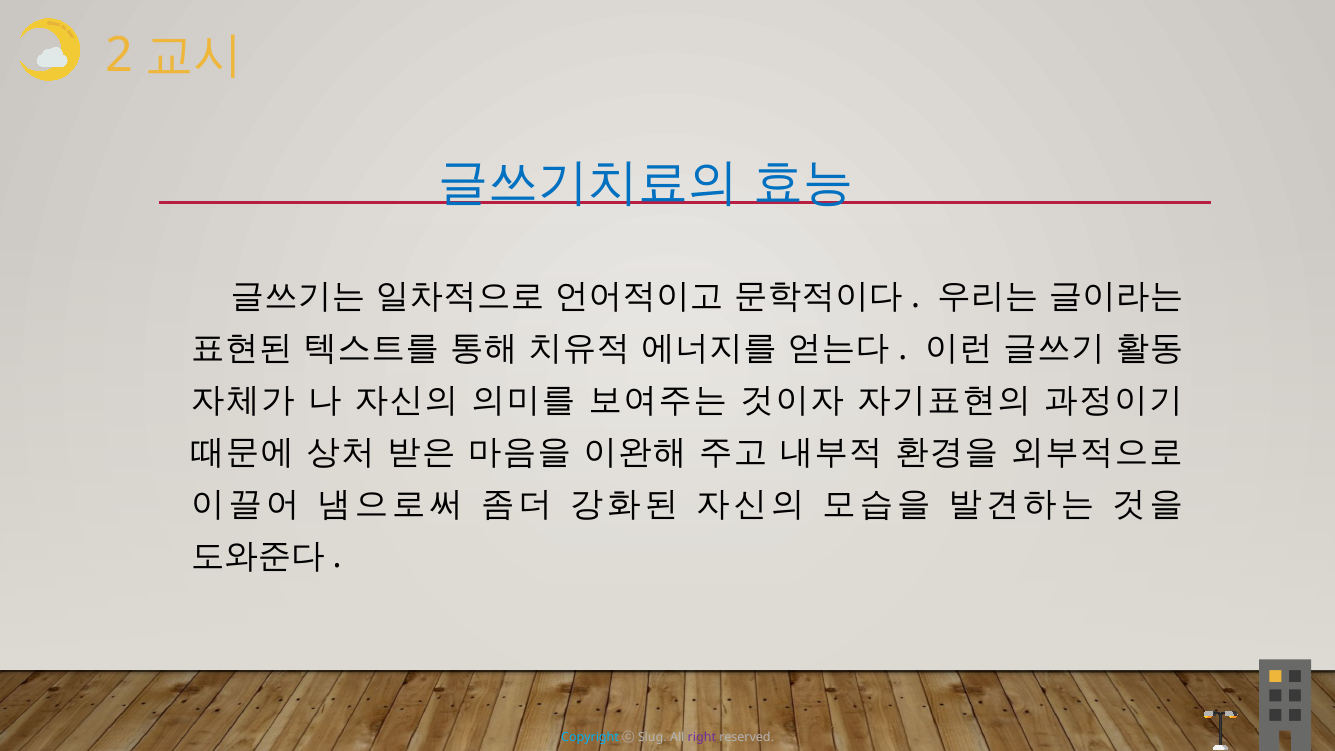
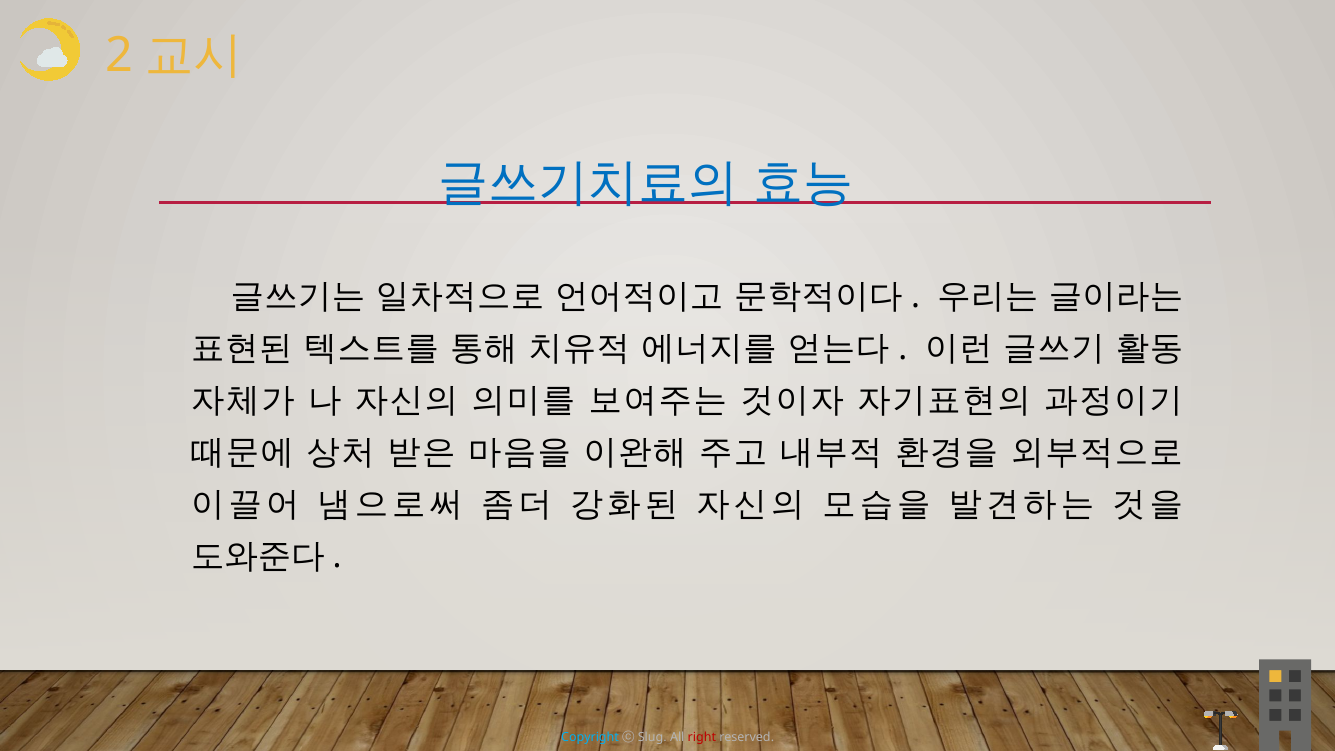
right colour: purple -> red
